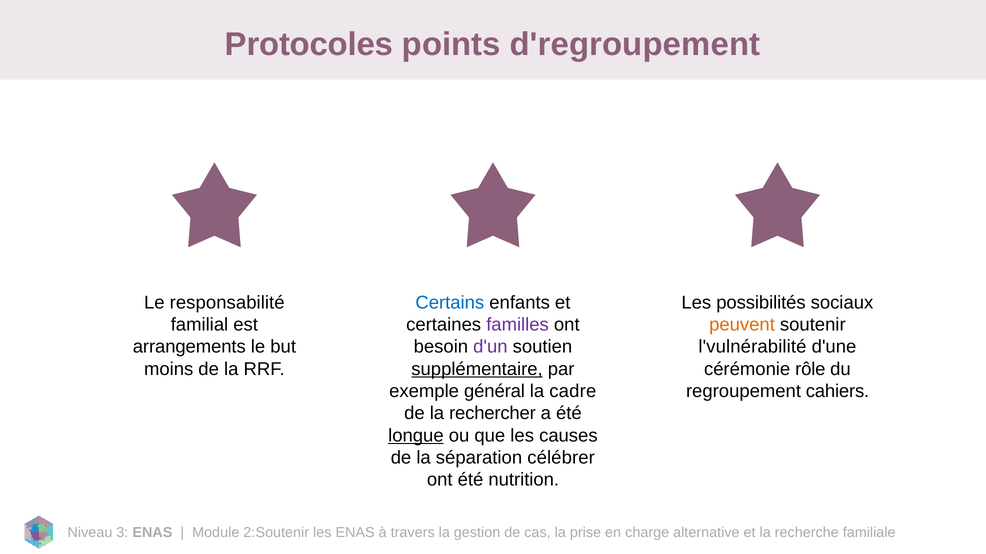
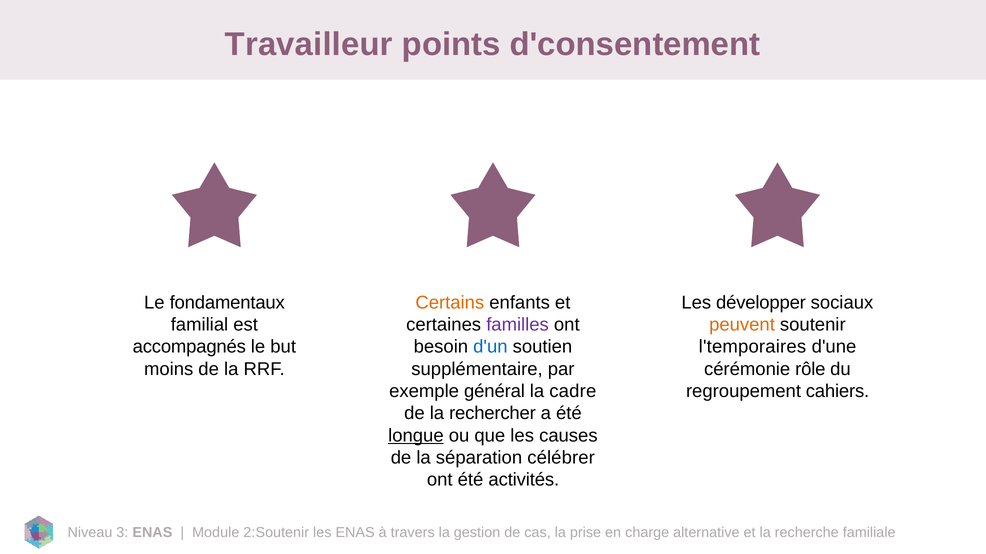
Protocoles: Protocoles -> Travailleur
d'regroupement: d'regroupement -> d'consentement
responsabilité: responsabilité -> fondamentaux
Certains colour: blue -> orange
possibilités: possibilités -> développer
arrangements: arrangements -> accompagnés
d'un colour: purple -> blue
l'vulnérabilité: l'vulnérabilité -> l'temporaires
supplémentaire underline: present -> none
nutrition: nutrition -> activités
